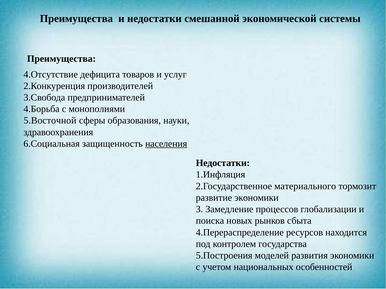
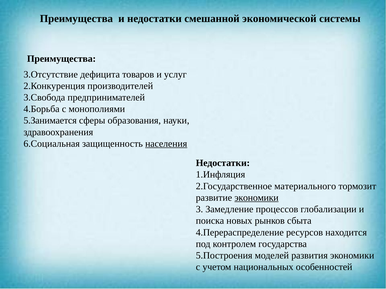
4.Отсутствие: 4.Отсутствие -> 3.Отсутствие
5.Восточной: 5.Восточной -> 5.Занимается
экономики at (257, 198) underline: none -> present
